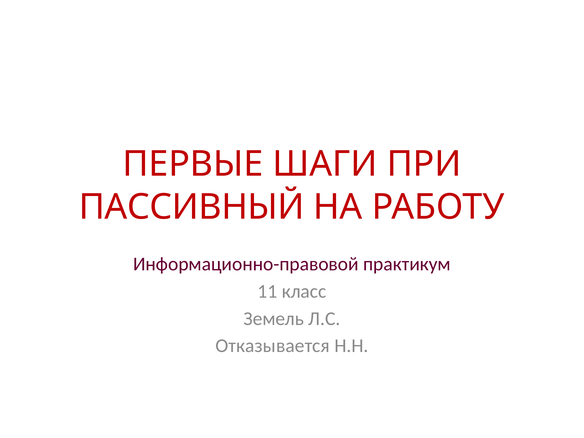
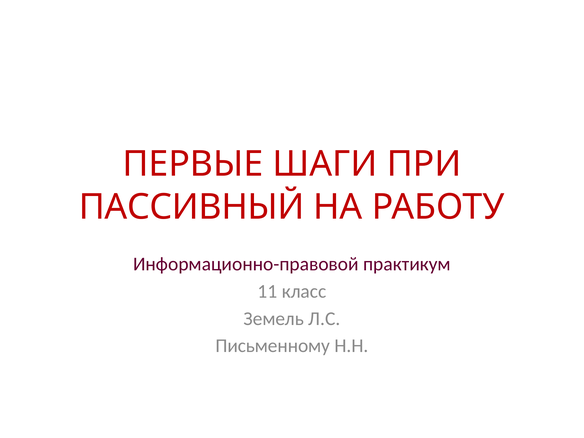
Отказывается: Отказывается -> Письменному
